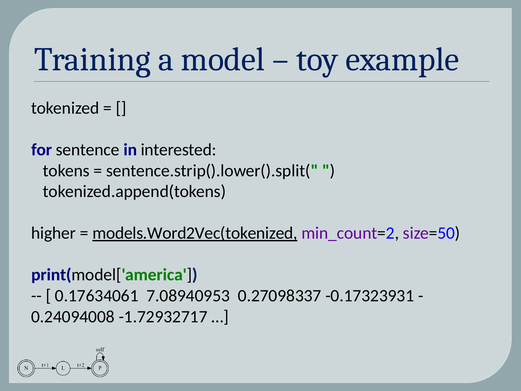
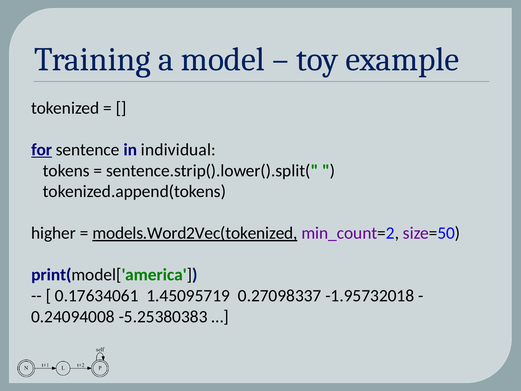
for underline: none -> present
interested: interested -> individual
7.08940953: 7.08940953 -> 1.45095719
-0.17323931: -0.17323931 -> -1.95732018
-1.72932717: -1.72932717 -> -5.25380383
